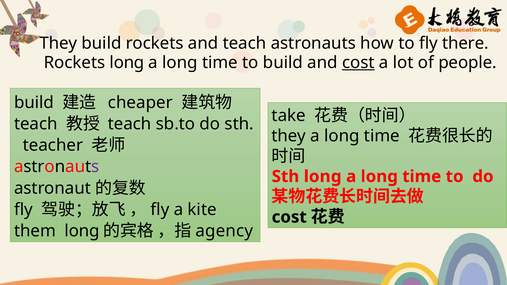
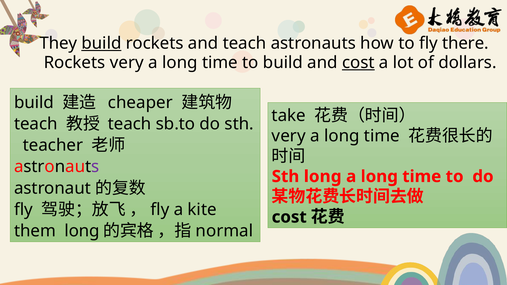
build at (101, 43) underline: none -> present
Rockets long: long -> very
people: people -> dollars
they at (289, 136): they -> very
agency: agency -> normal
